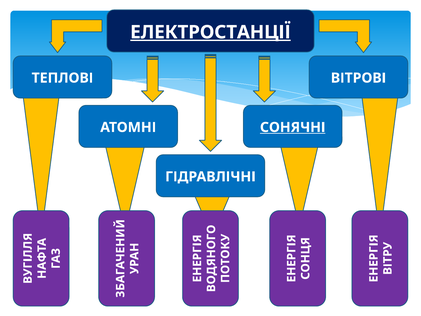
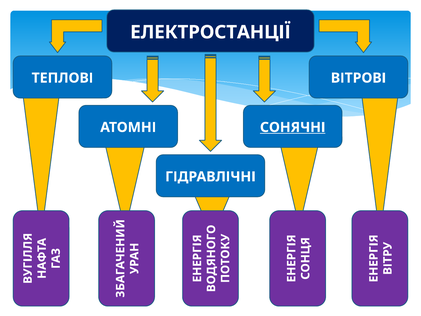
ЕЛЕКТРОСТАНЦІЇ underline: present -> none
